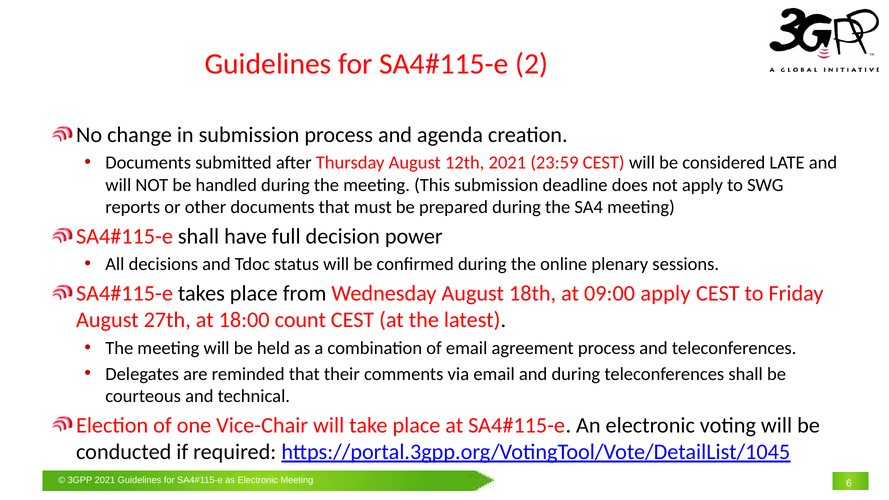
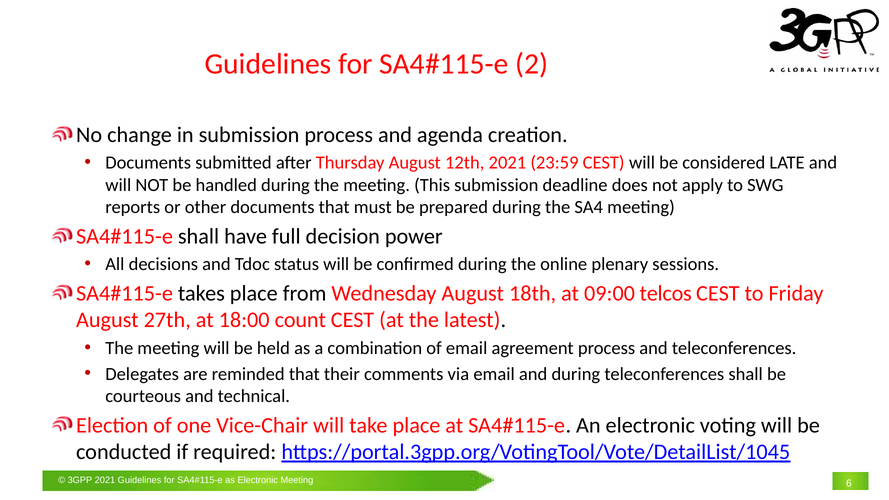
09:00 apply: apply -> telcos
